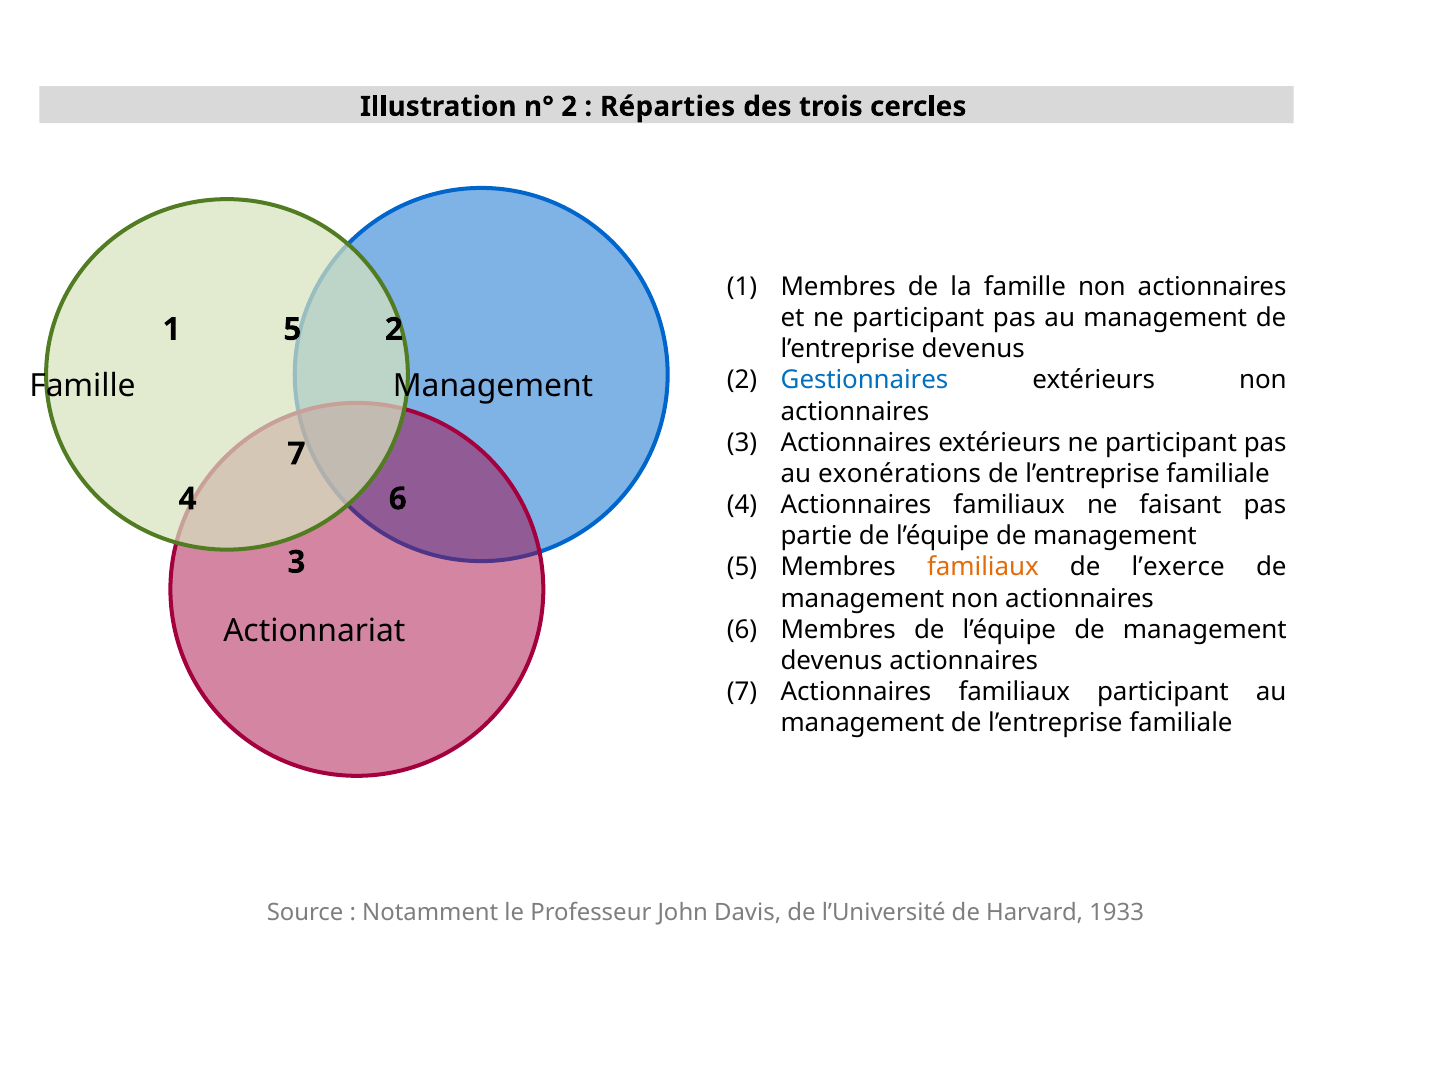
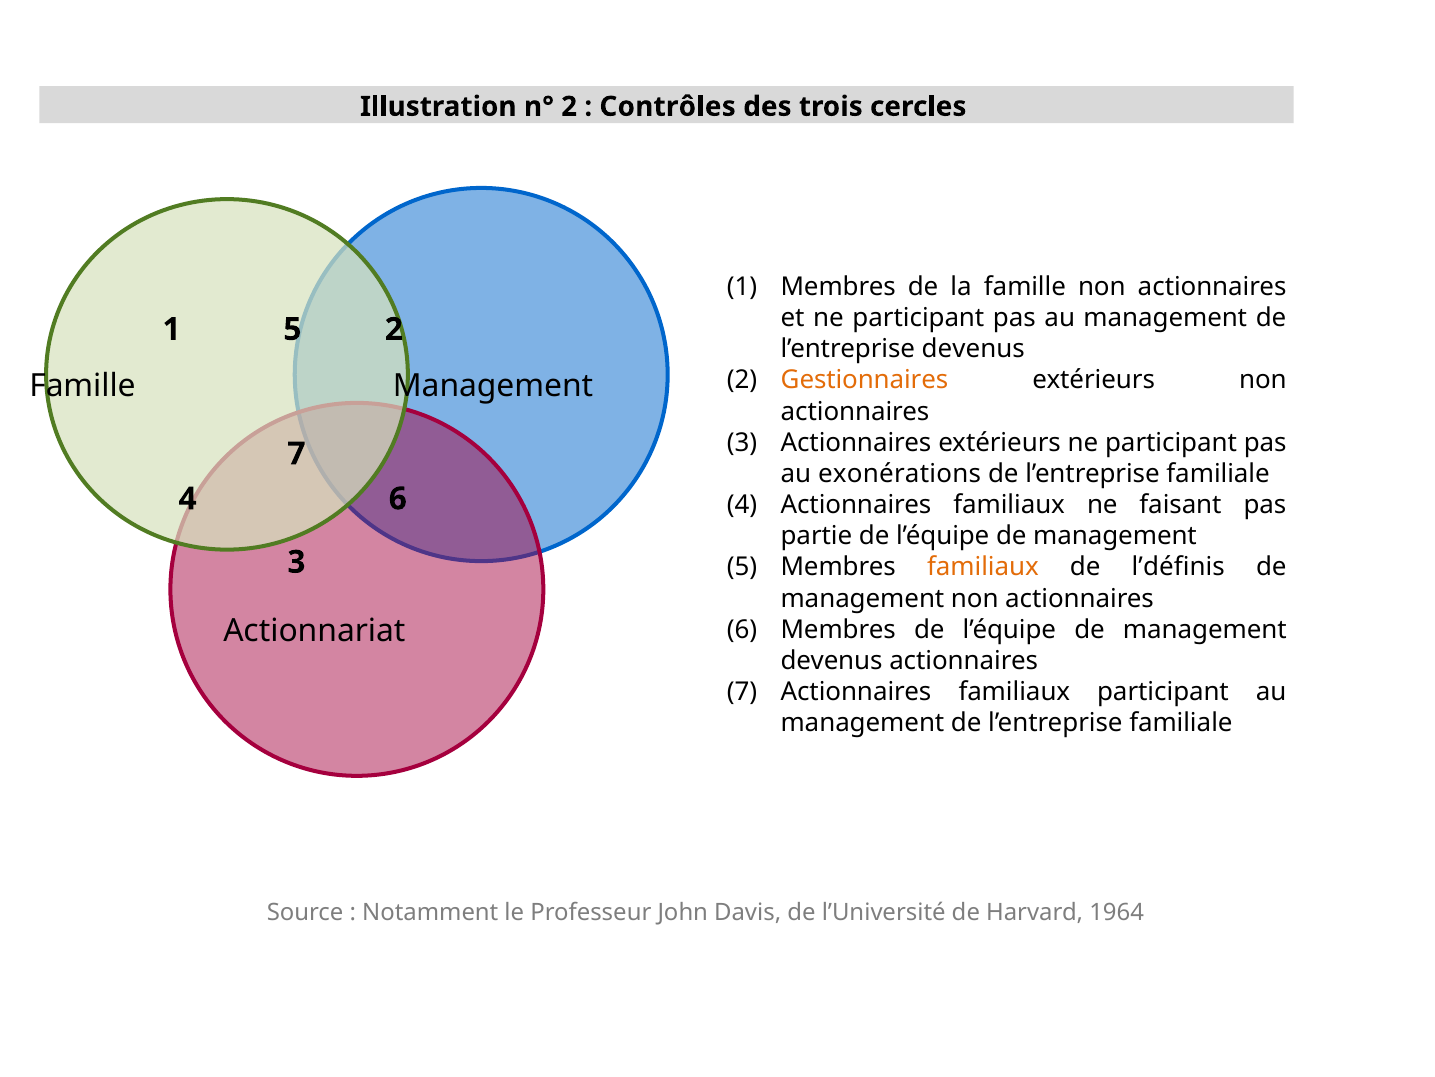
Réparties: Réparties -> Contrôles
Gestionnaires colour: blue -> orange
l’exerce: l’exerce -> l’définis
1933: 1933 -> 1964
